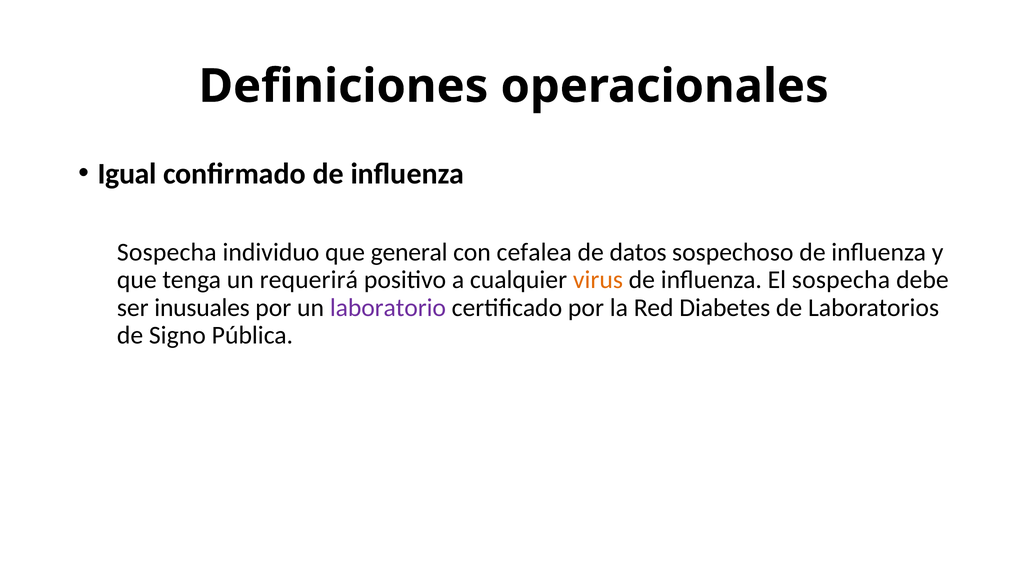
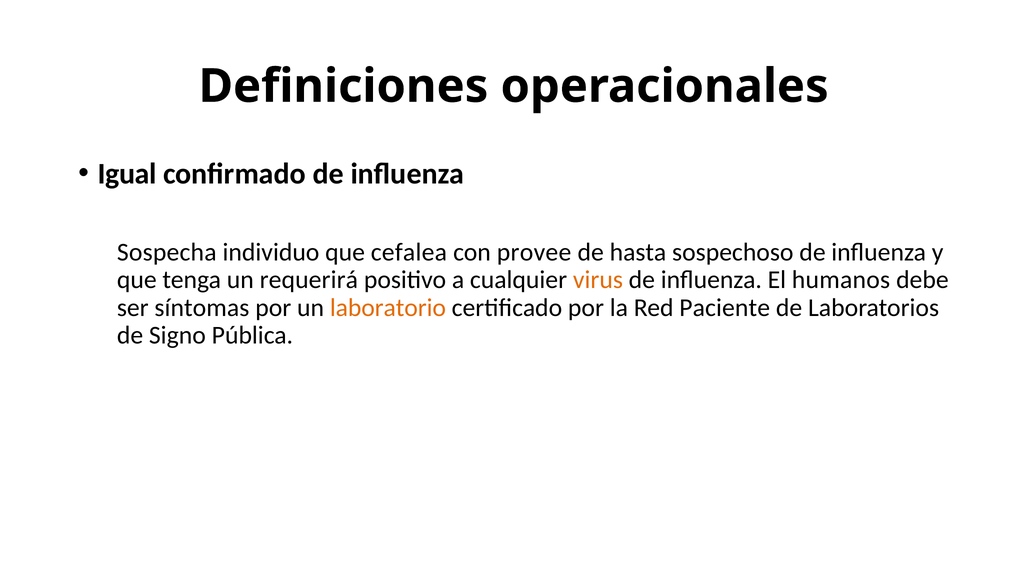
general: general -> cefalea
cefalea: cefalea -> provee
datos: datos -> hasta
El sospecha: sospecha -> humanos
inusuales: inusuales -> síntomas
laboratorio colour: purple -> orange
Diabetes: Diabetes -> Paciente
